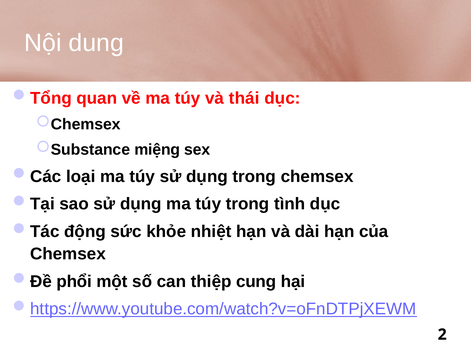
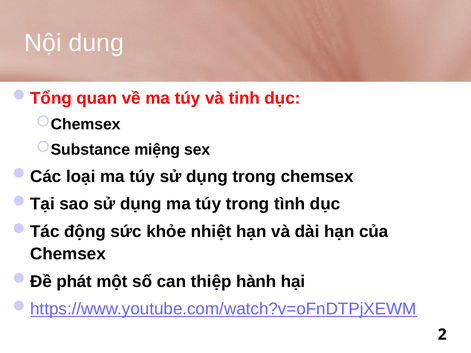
thái: thái -> tinh
phổi: phổi -> phát
cung: cung -> hành
